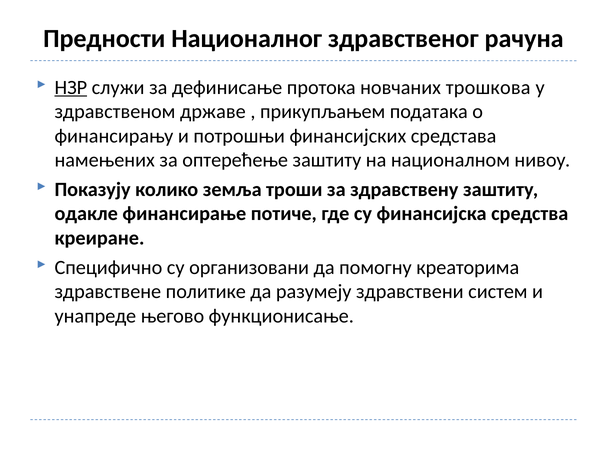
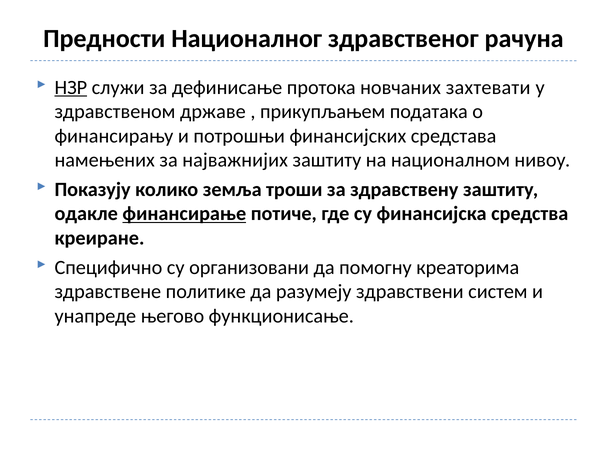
трошкова: трошкова -> захтевати
оптерећење: оптерећење -> најважнијих
финансирање underline: none -> present
